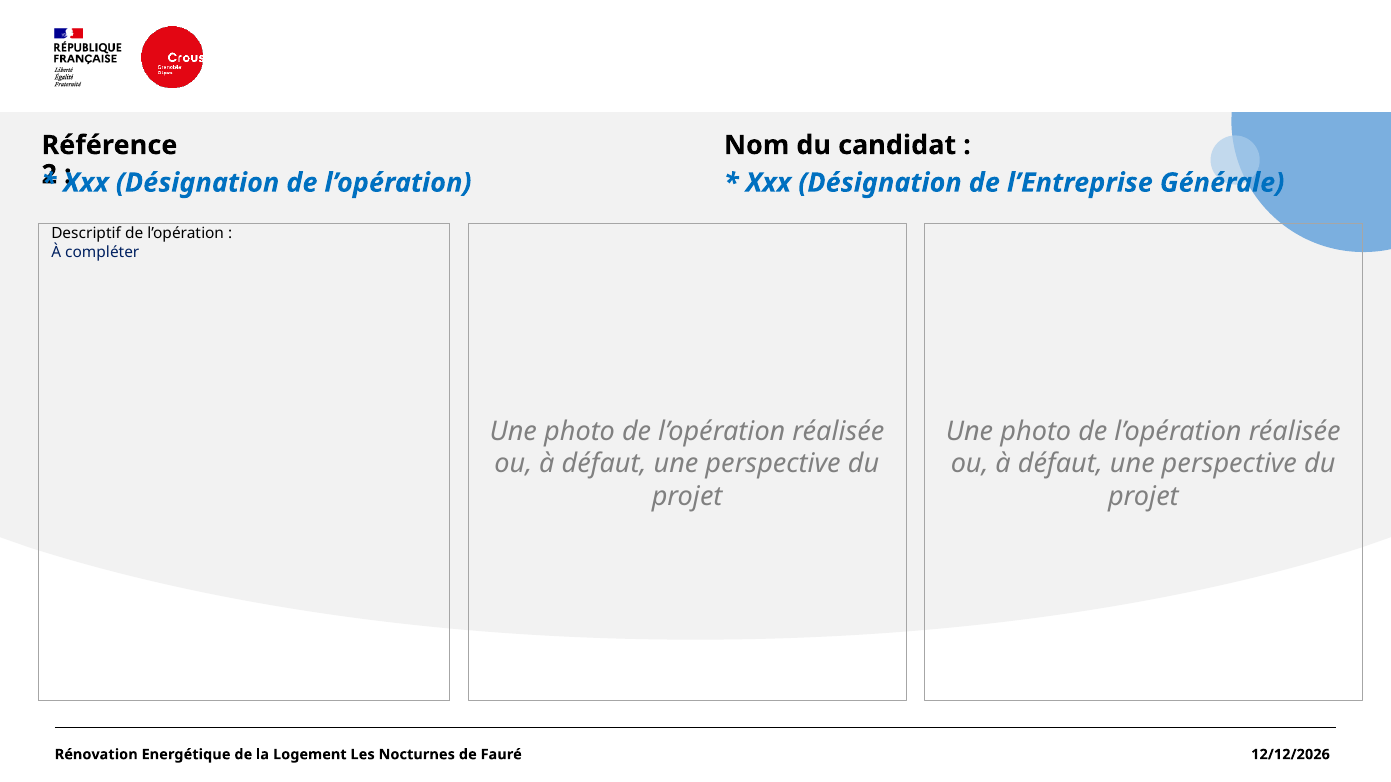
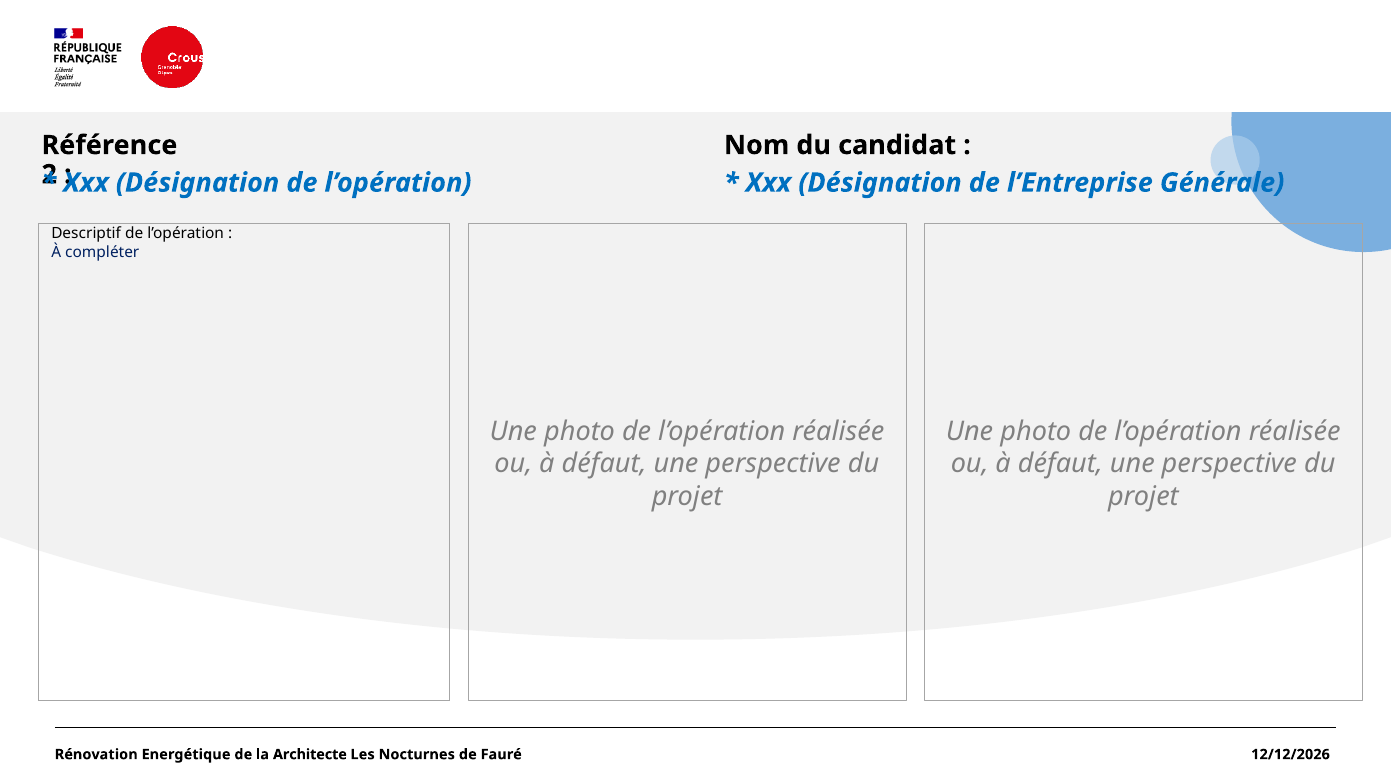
Logement: Logement -> Architecte
